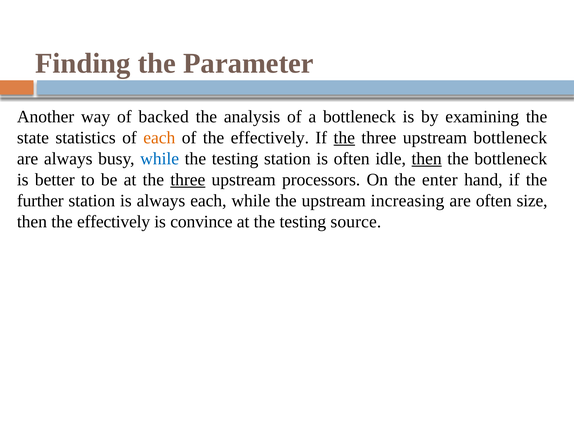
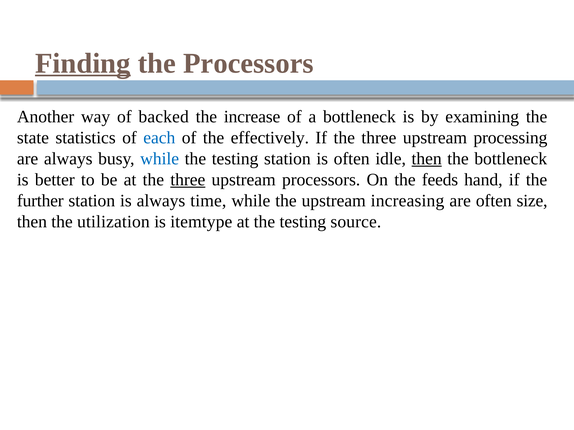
Finding underline: none -> present
the Parameter: Parameter -> Processors
analysis: analysis -> increase
each at (159, 138) colour: orange -> blue
the at (344, 138) underline: present -> none
upstream bottleneck: bottleneck -> processing
enter: enter -> feeds
always each: each -> time
then the effectively: effectively -> utilization
convince: convince -> itemtype
